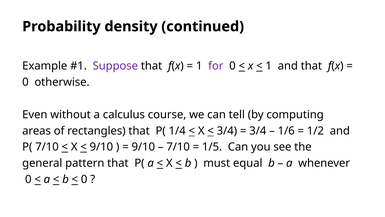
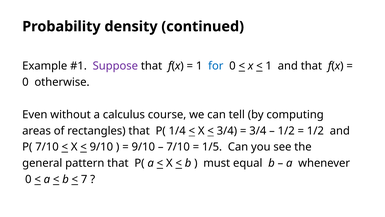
for colour: purple -> blue
1/6 at (286, 131): 1/6 -> 1/2
0 at (84, 179): 0 -> 7
